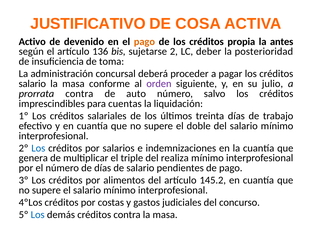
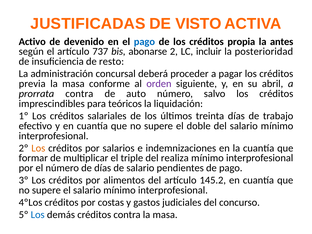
JUSTIFICATIVO: JUSTIFICATIVO -> JUSTIFICADAS
COSA: COSA -> VISTO
pago at (144, 42) colour: orange -> blue
136: 136 -> 737
sujetarse: sujetarse -> abonarse
deber: deber -> incluir
toma: toma -> resto
salario at (32, 84): salario -> previa
julio: julio -> abril
cuentas: cuentas -> teóricos
Los at (38, 148) colour: blue -> orange
genera: genera -> formar
